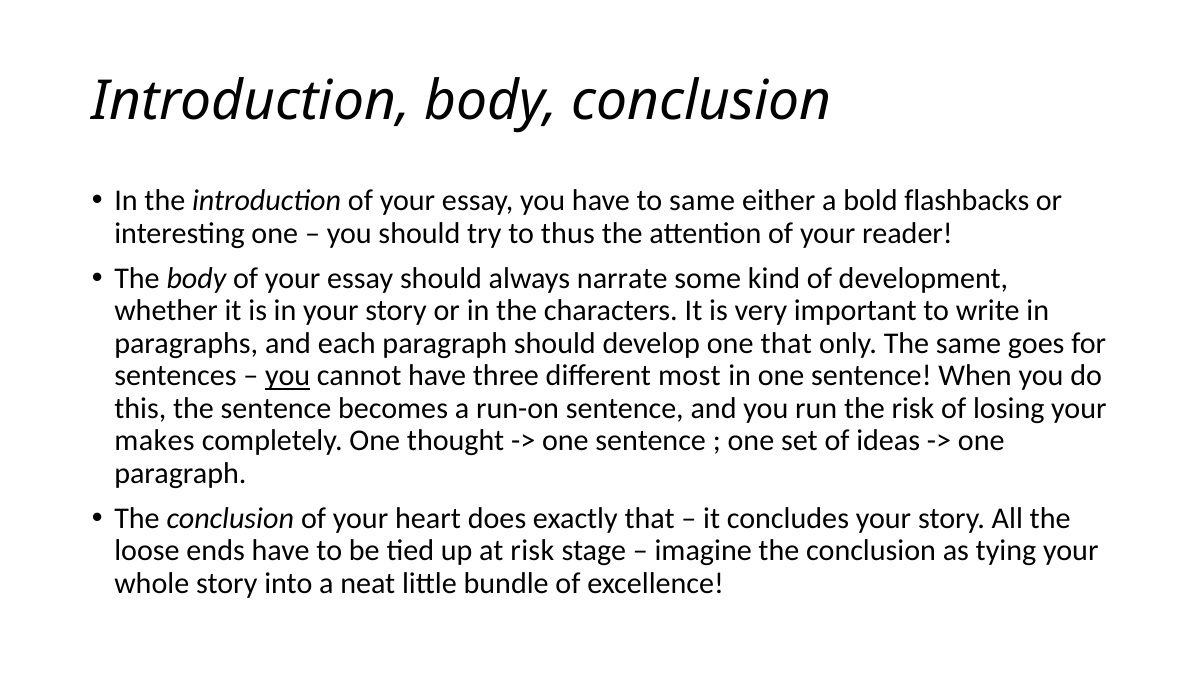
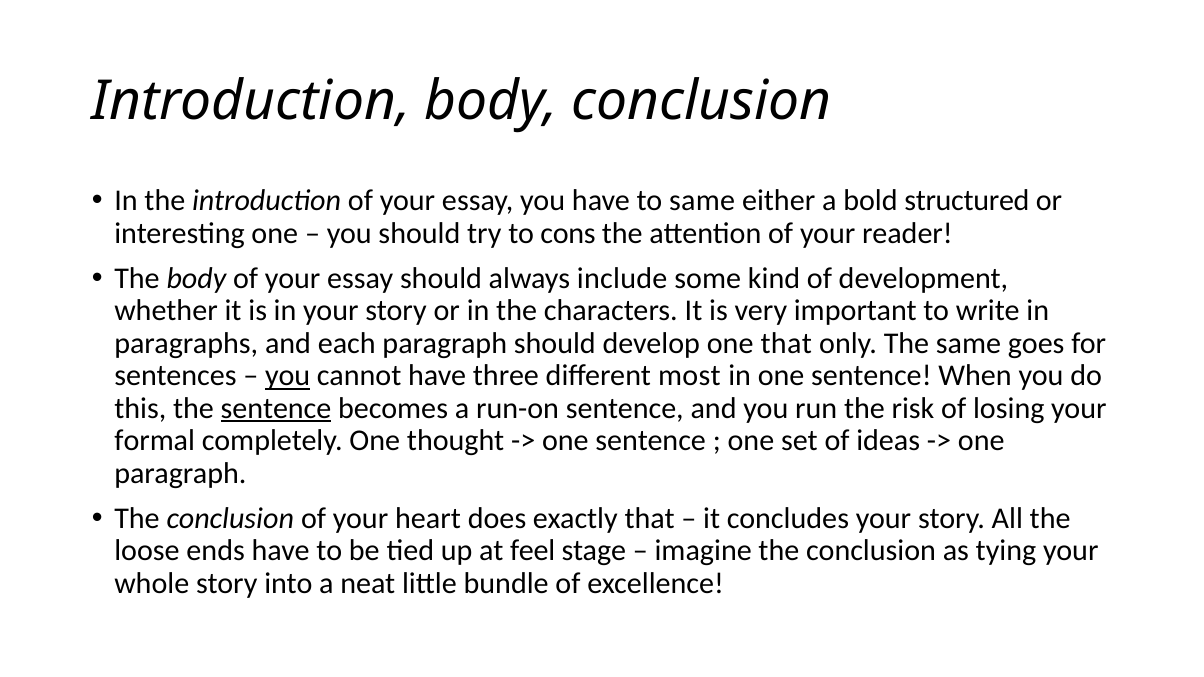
flashbacks: flashbacks -> structured
thus: thus -> cons
narrate: narrate -> include
sentence at (276, 408) underline: none -> present
makes: makes -> formal
at risk: risk -> feel
